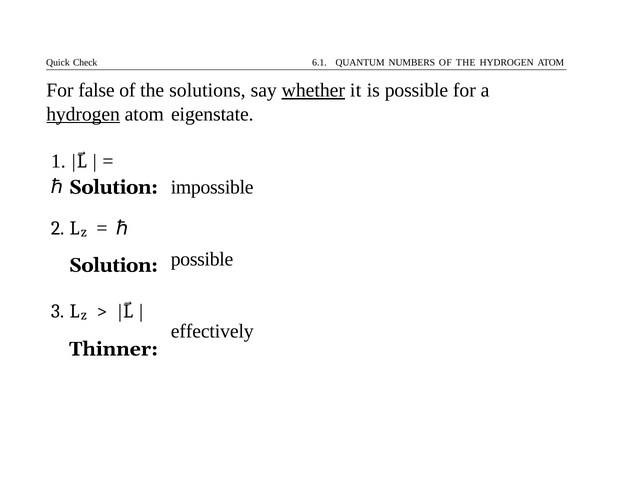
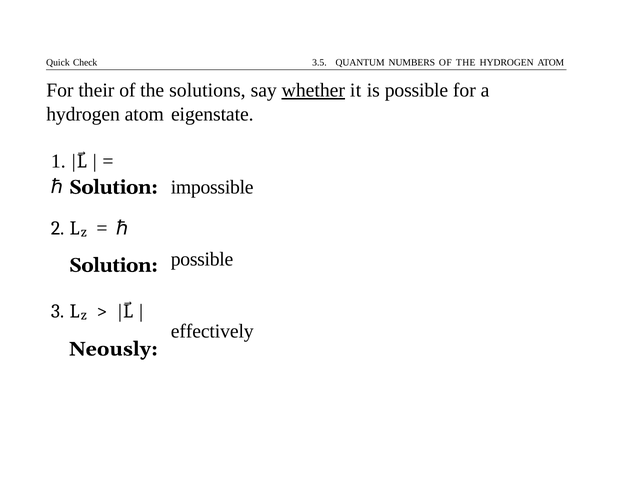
6.1: 6.1 -> 3.5
false: false -> their
hydrogen at (83, 114) underline: present -> none
Thinner: Thinner -> Neously
